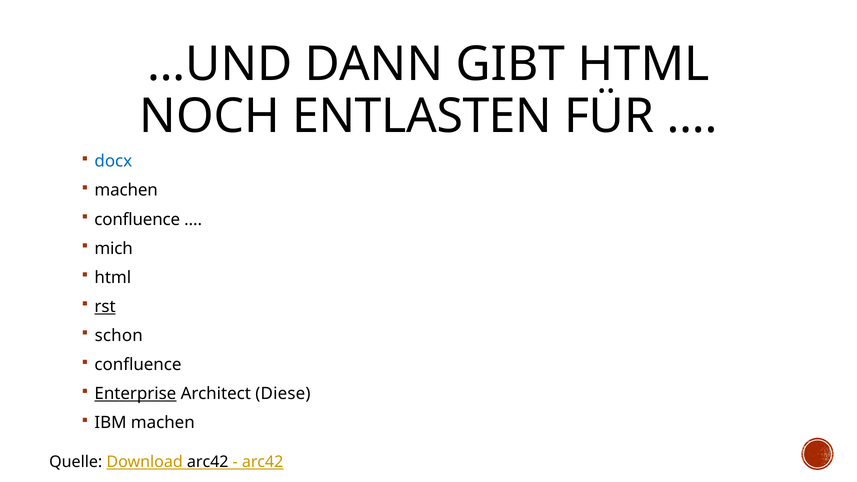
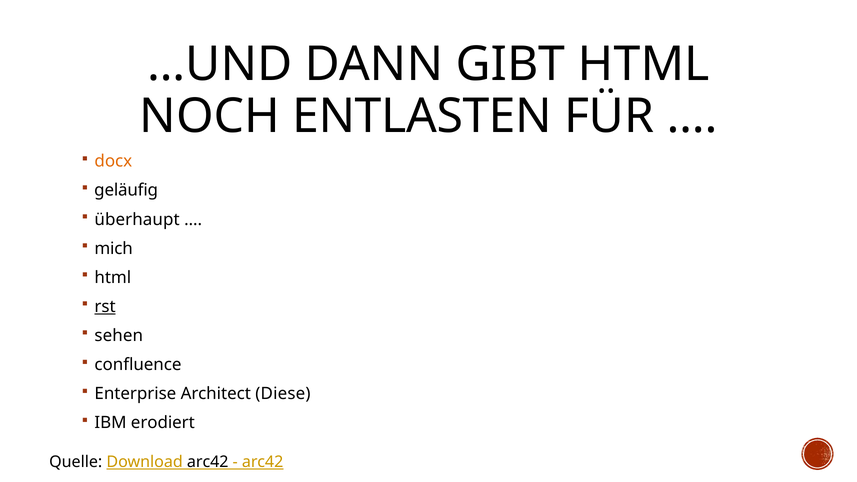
docx colour: blue -> orange
machen at (126, 190): machen -> geläufig
confluence at (137, 219): confluence -> überhaupt
schon: schon -> sehen
Enterprise underline: present -> none
IBM machen: machen -> erodiert
